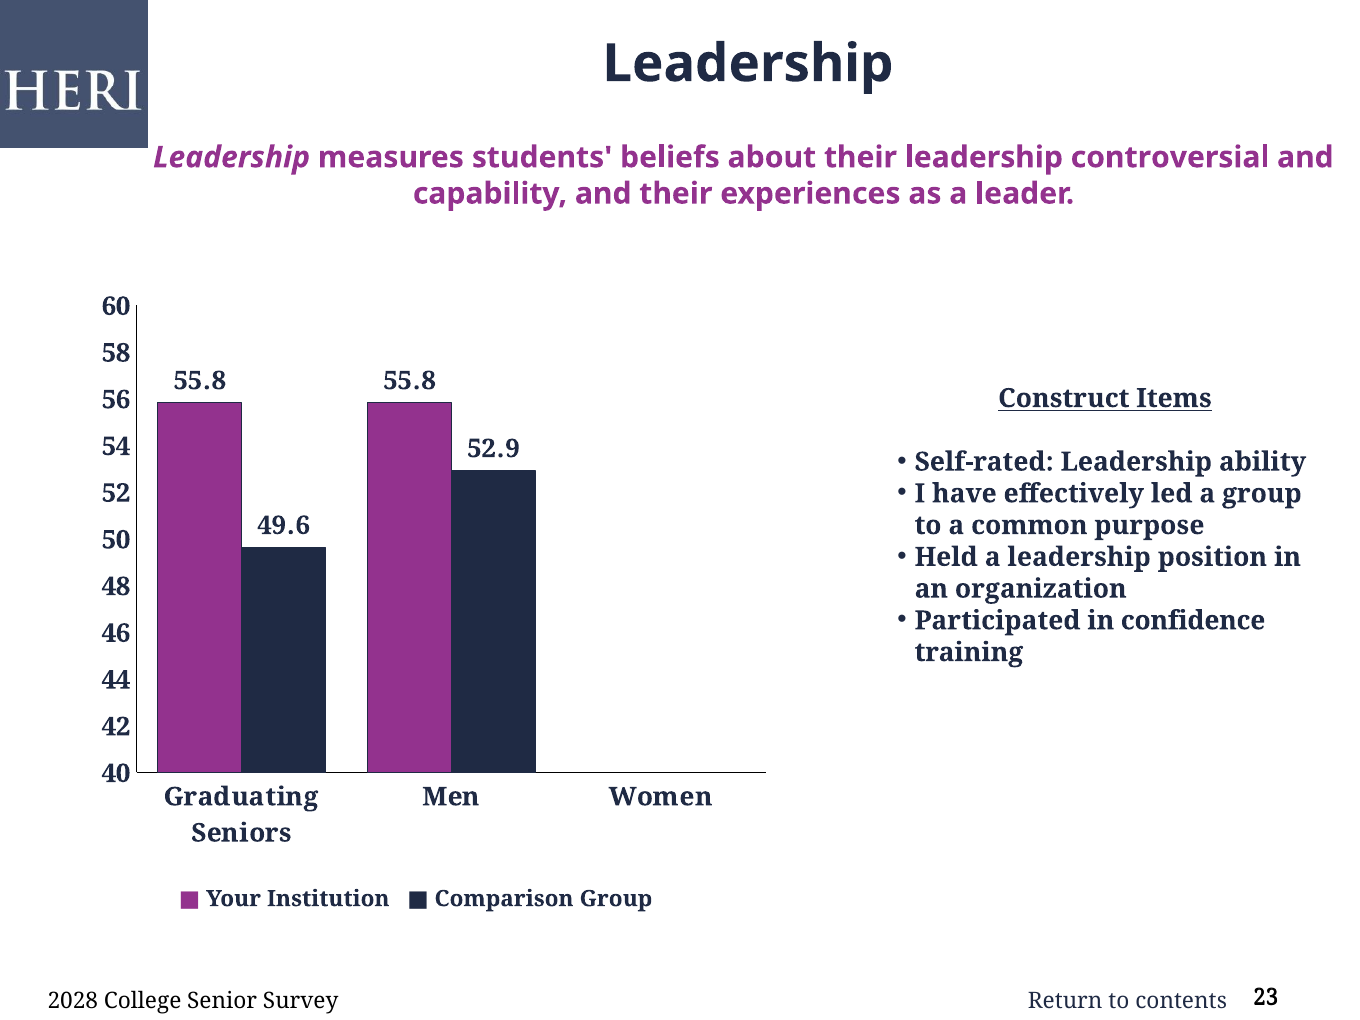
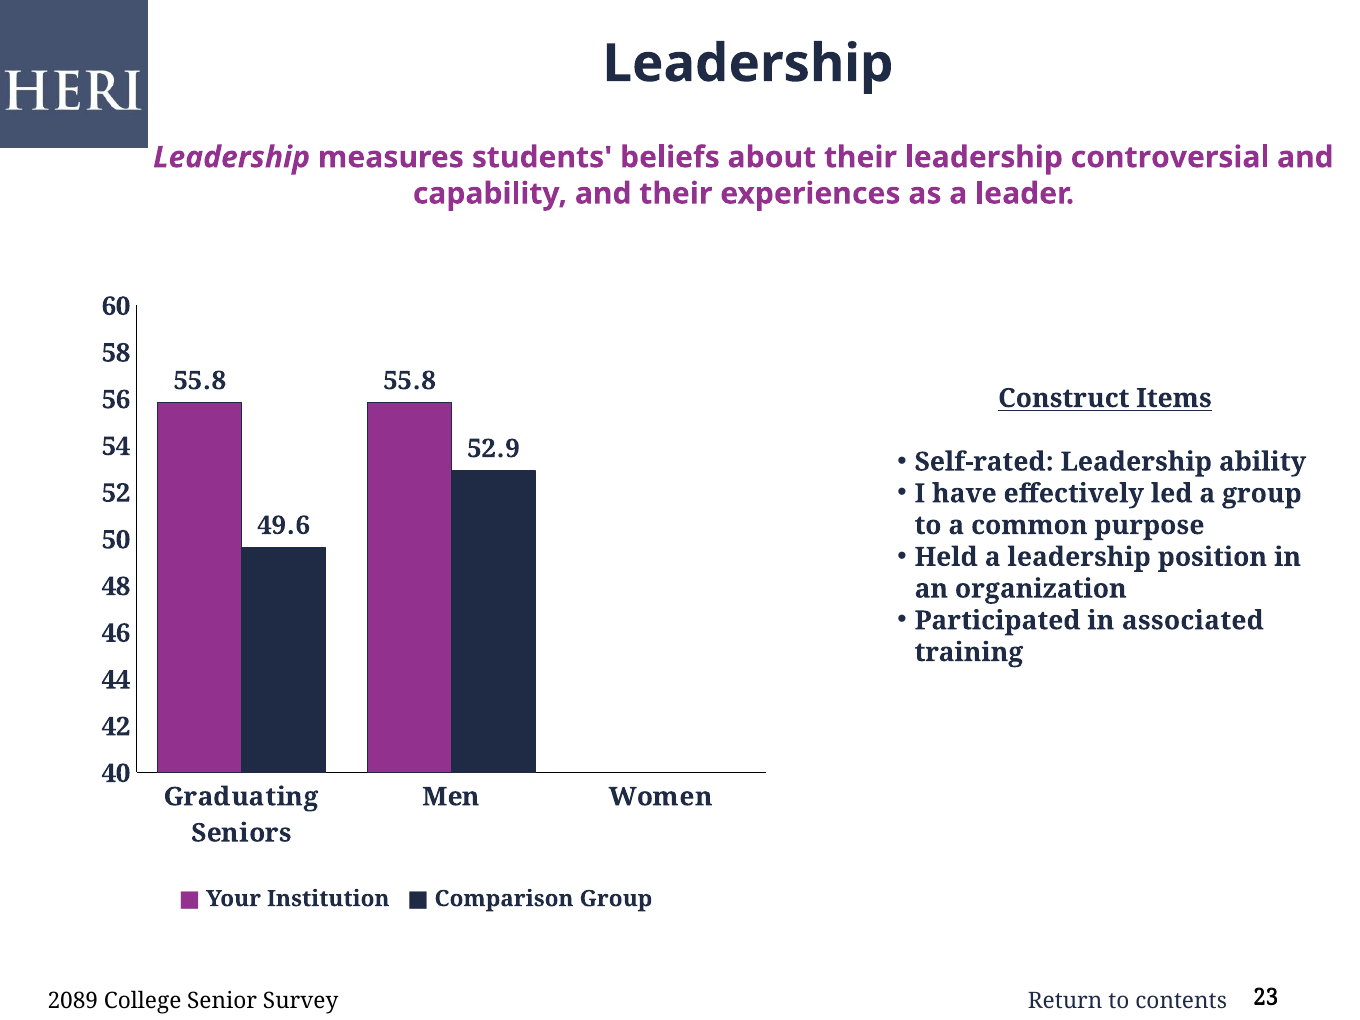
confidence: confidence -> associated
2028: 2028 -> 2089
